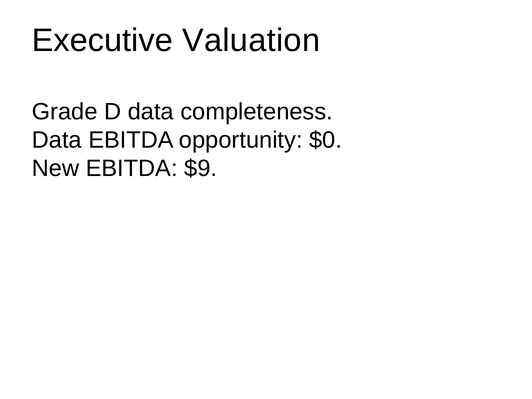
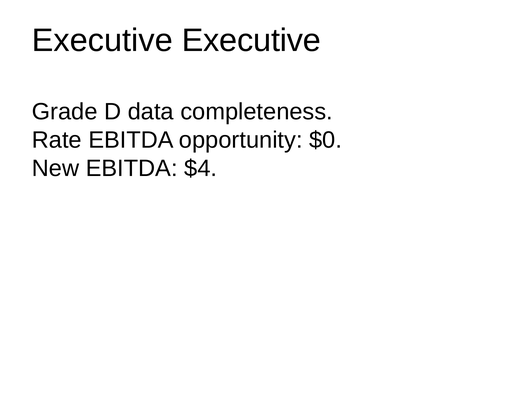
Executive Valuation: Valuation -> Executive
Data at (57, 140): Data -> Rate
$9: $9 -> $4
